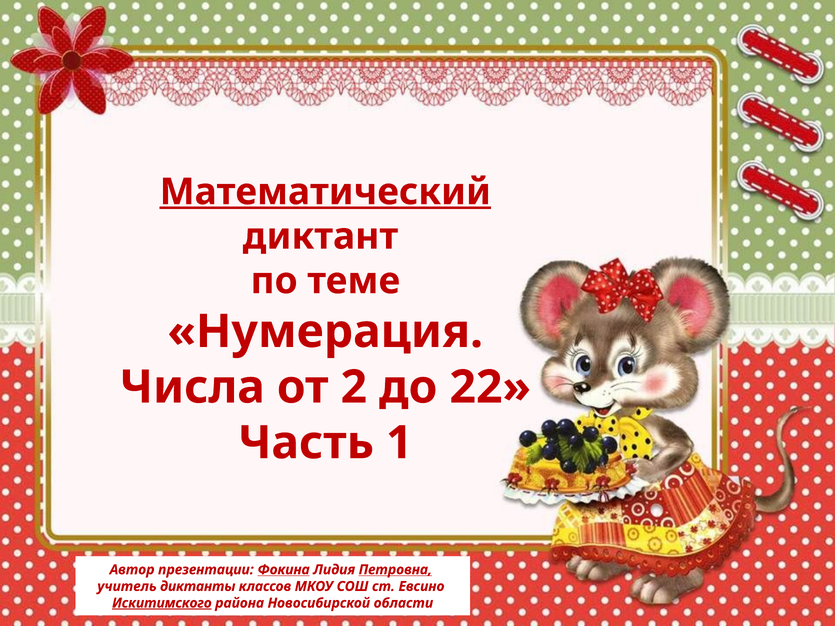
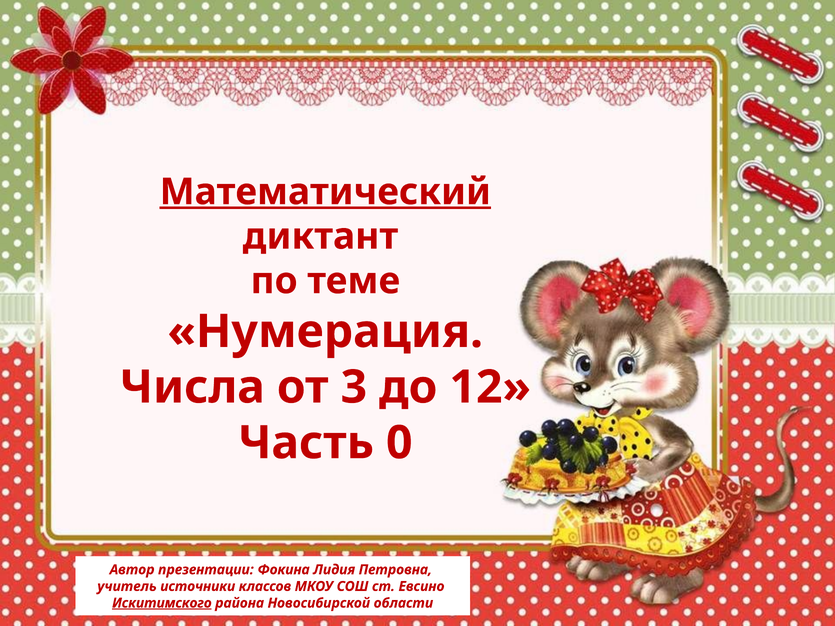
2: 2 -> 3
22: 22 -> 12
1: 1 -> 0
Фокина underline: present -> none
Петровна underline: present -> none
диктанты: диктанты -> источники
